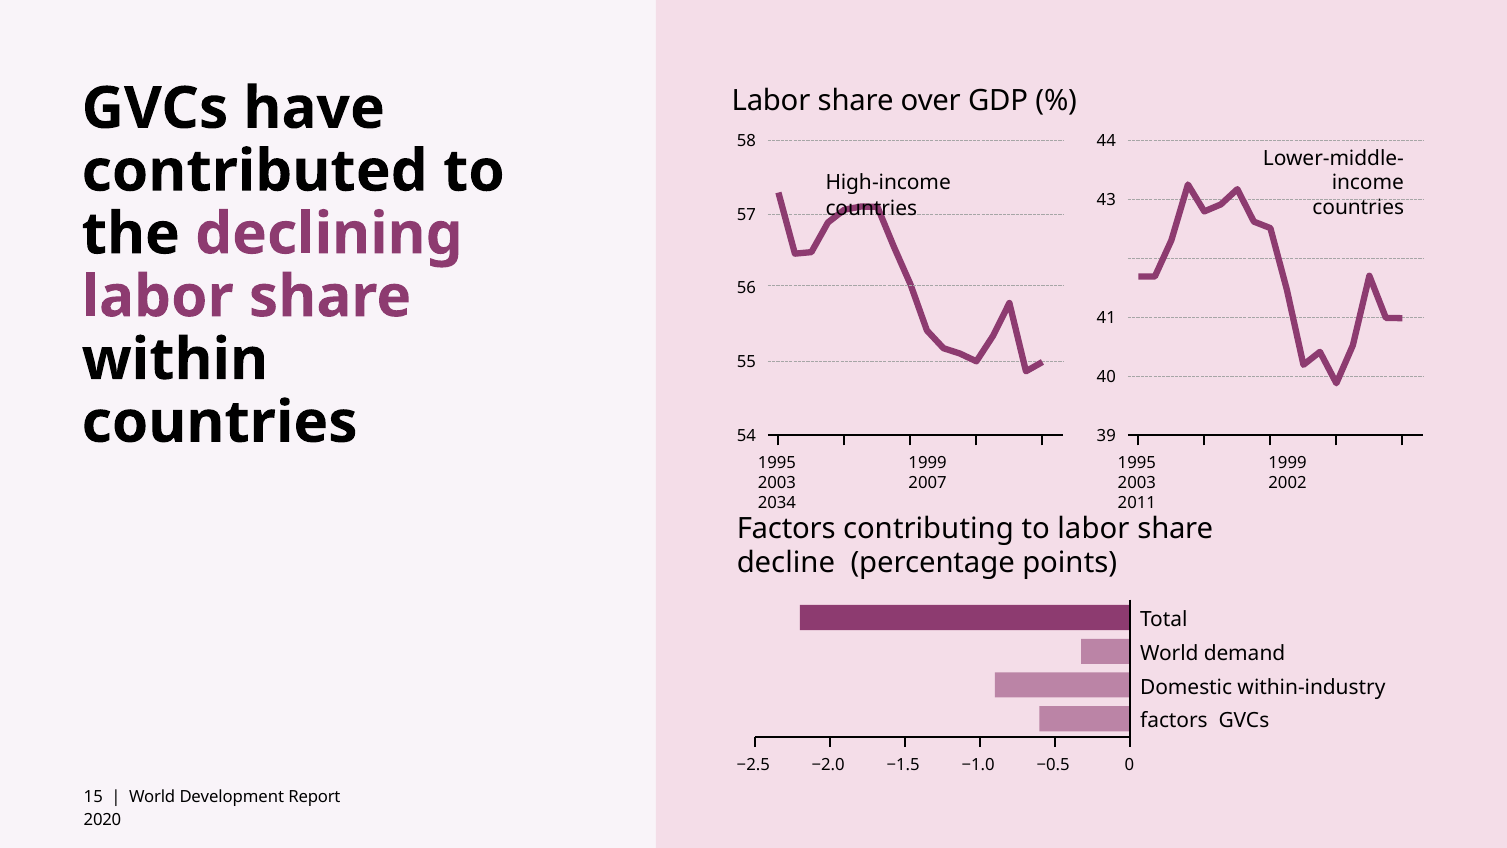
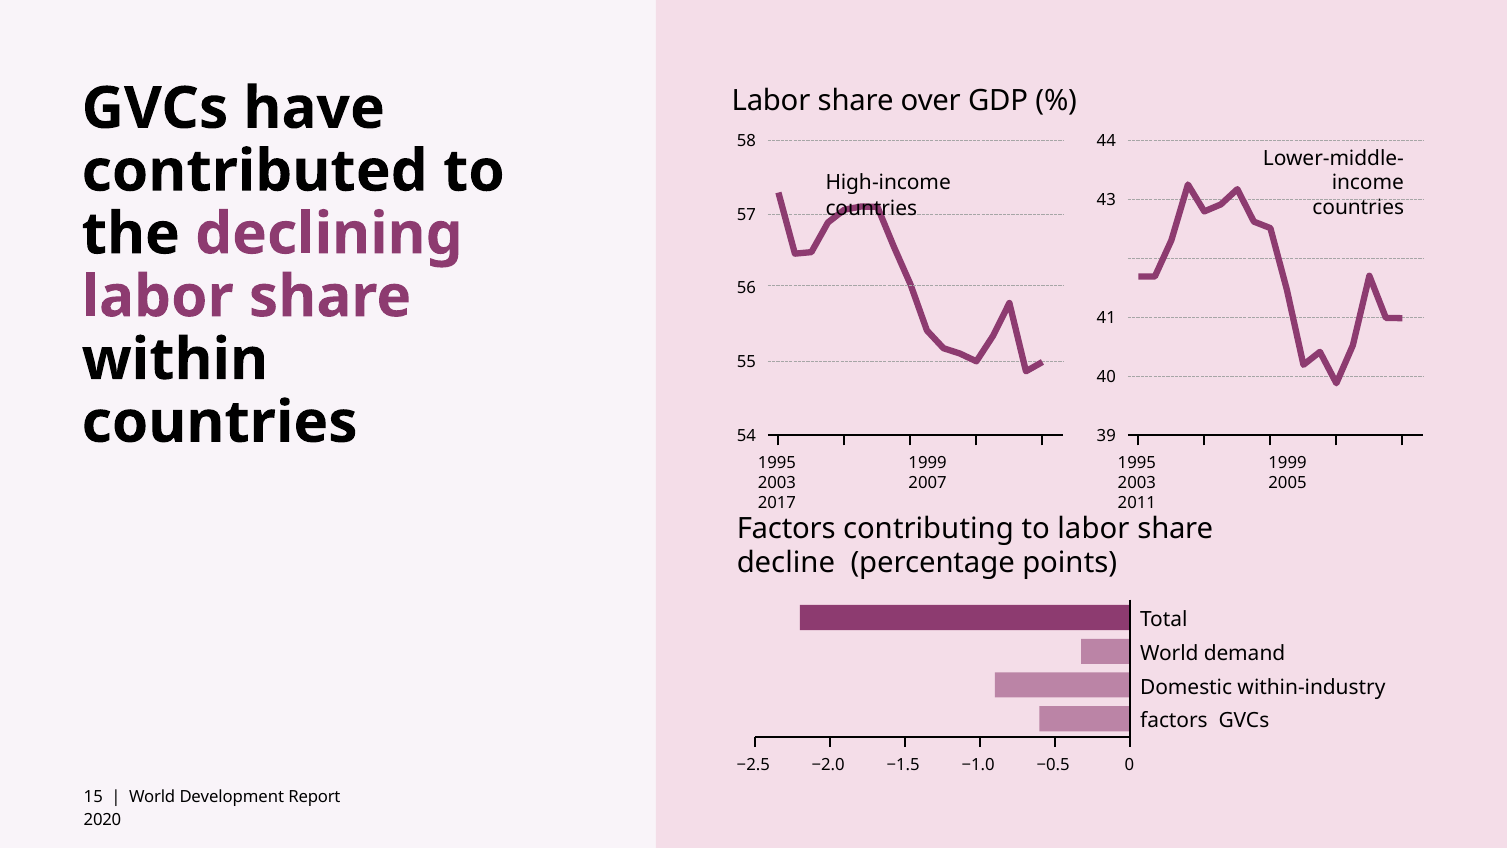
2002: 2002 -> 2005
2034: 2034 -> 2017
